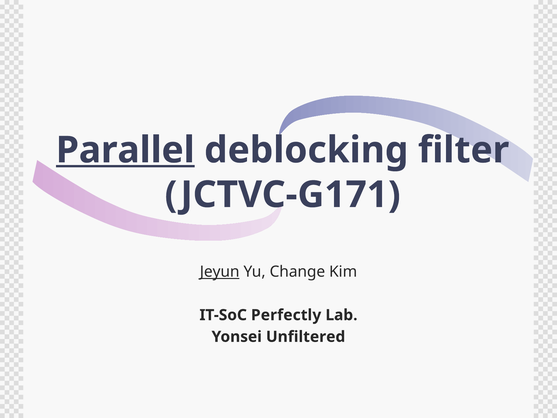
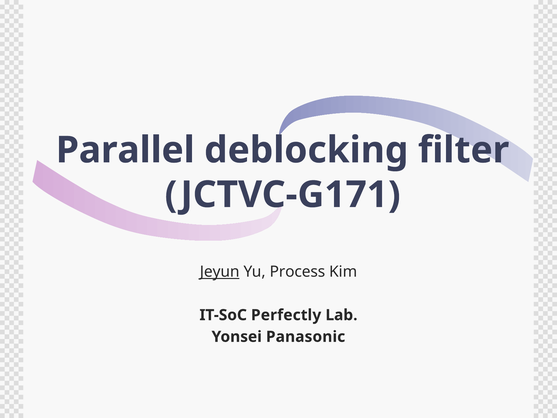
Parallel underline: present -> none
Change: Change -> Process
Unfiltered: Unfiltered -> Panasonic
